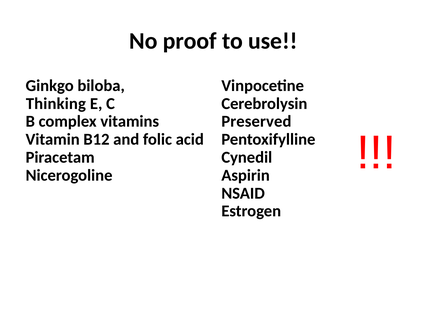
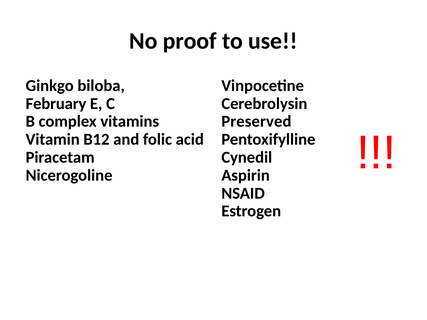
Thinking: Thinking -> February
